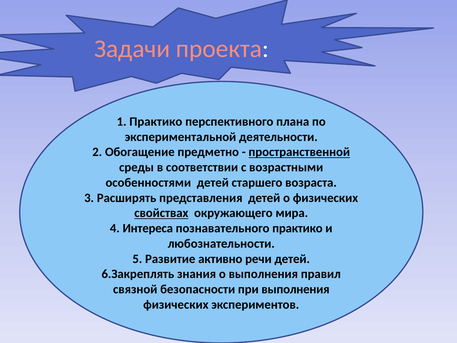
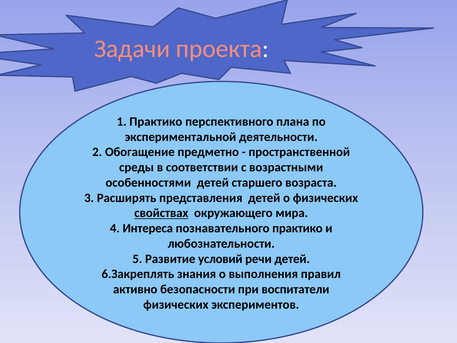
пространственной underline: present -> none
активно: активно -> условий
связной: связной -> активно
при выполнения: выполнения -> воспитатели
